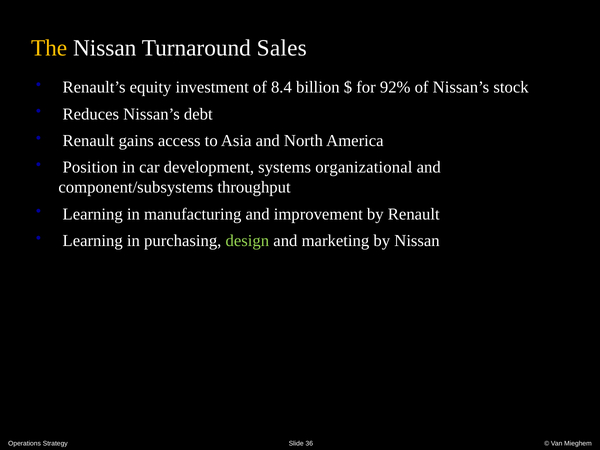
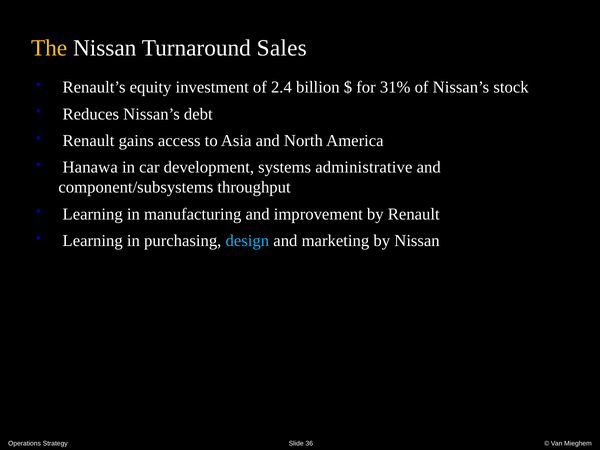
8.4: 8.4 -> 2.4
92%: 92% -> 31%
Position: Position -> Hanawa
organizational: organizational -> administrative
design colour: light green -> light blue
